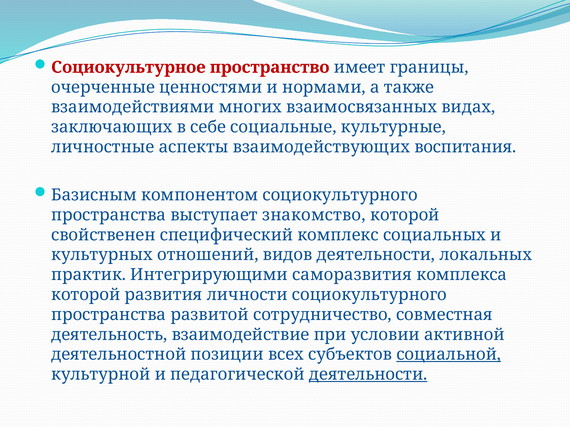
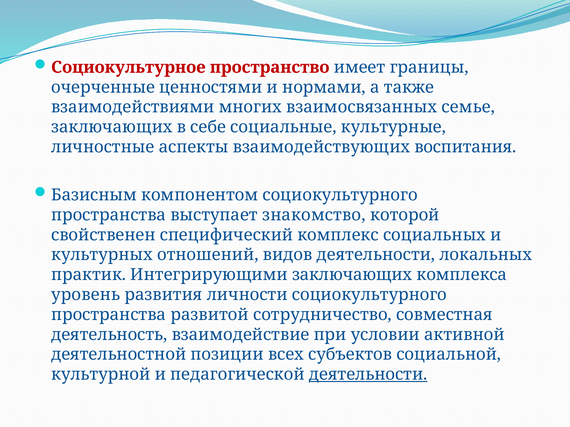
видах: видах -> семье
Интегрирующими саморазвития: саморазвития -> заключающих
которой at (86, 295): которой -> уровень
социальной underline: present -> none
